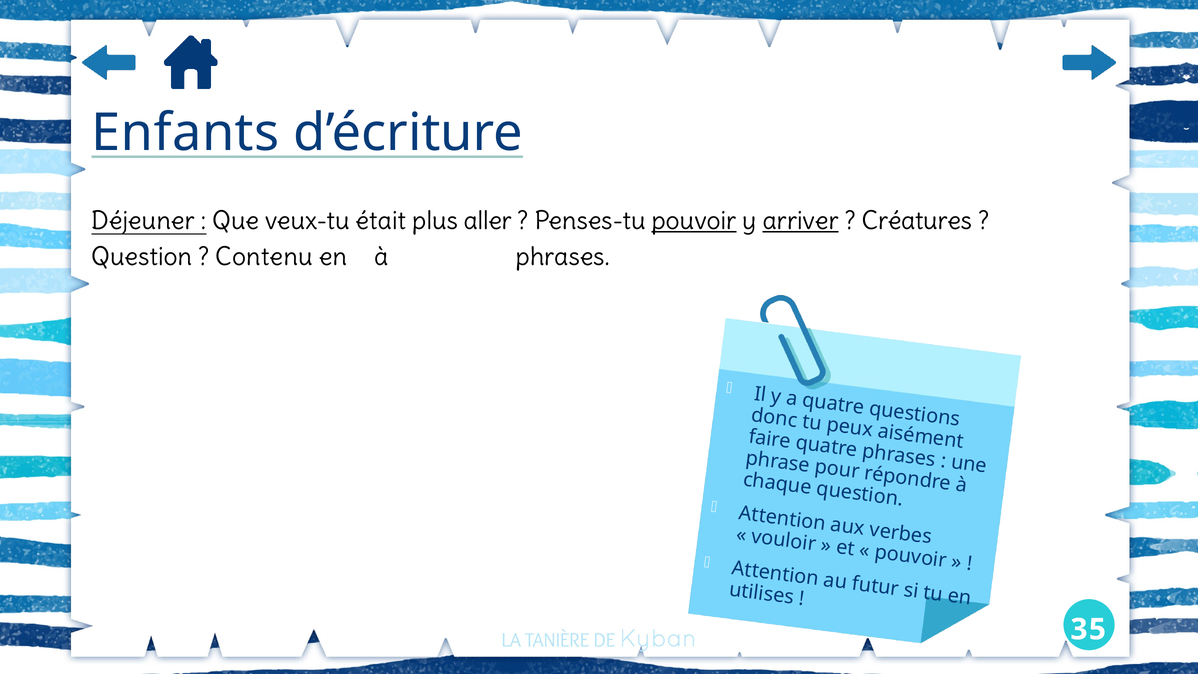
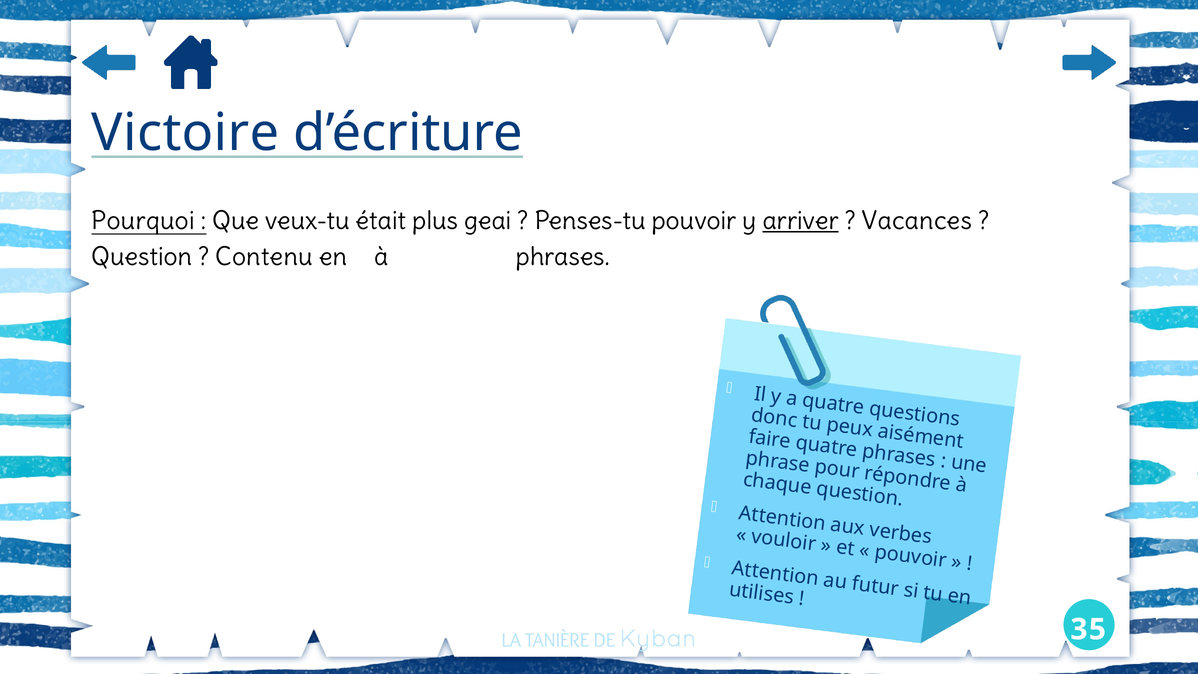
Enfants: Enfants -> Victoire
Déjeuner: Déjeuner -> Pourquoi
aller: aller -> geai
pouvoir at (694, 221) underline: present -> none
Créatures: Créatures -> Vacances
